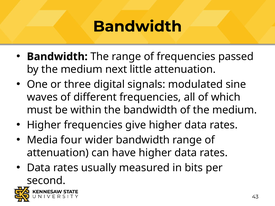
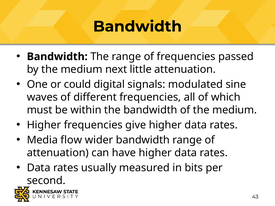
three: three -> could
four: four -> flow
